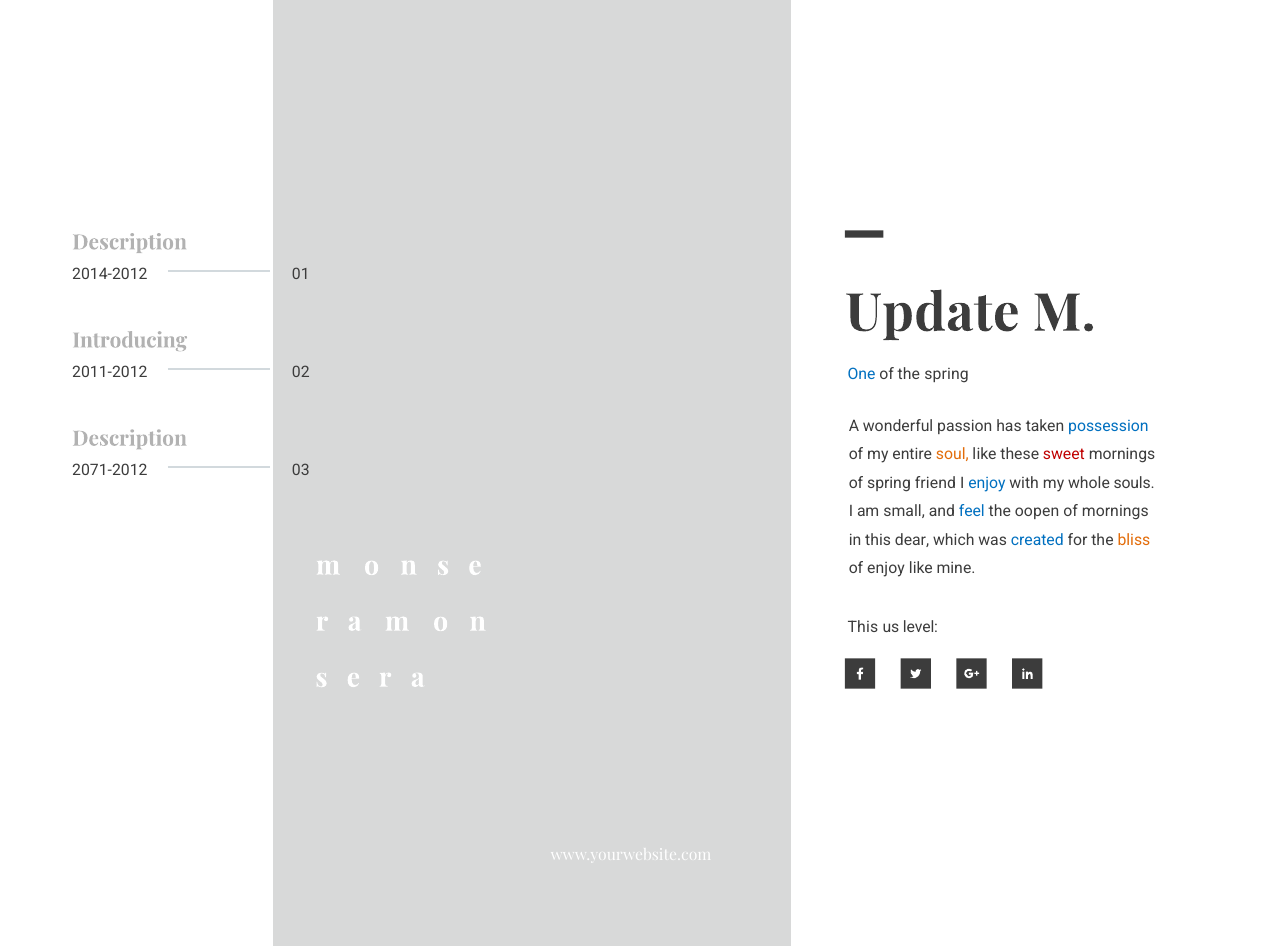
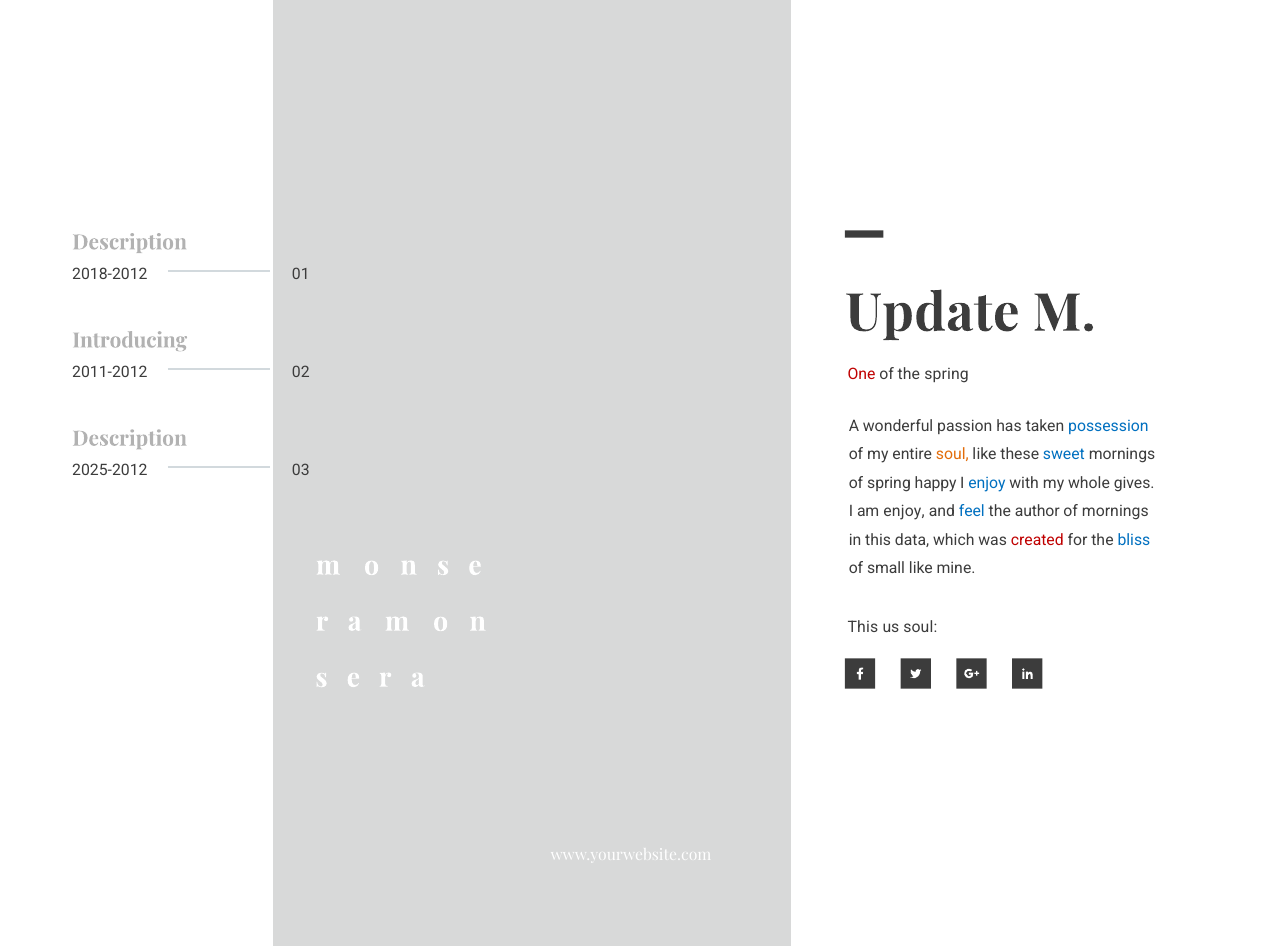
2014-2012: 2014-2012 -> 2018-2012
One colour: blue -> red
sweet colour: red -> blue
2071-2012: 2071-2012 -> 2025-2012
friend: friend -> happy
souls: souls -> gives
am small: small -> enjoy
oopen: oopen -> author
dear: dear -> data
created colour: blue -> red
bliss colour: orange -> blue
of enjoy: enjoy -> small
us level: level -> soul
